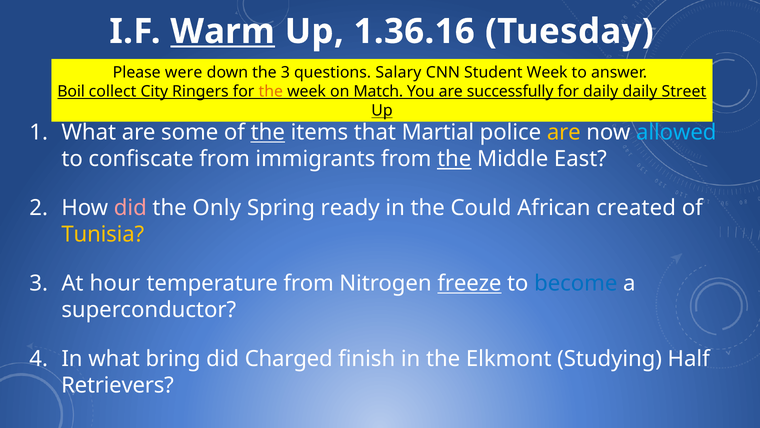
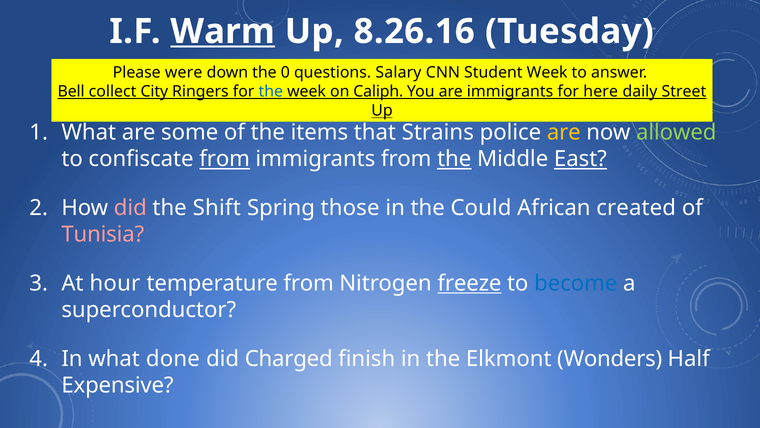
1.36.16: 1.36.16 -> 8.26.16
the 3: 3 -> 0
Boil: Boil -> Bell
the at (271, 91) colour: orange -> blue
Match: Match -> Caliph
are successfully: successfully -> immigrants
for daily: daily -> here
the at (268, 132) underline: present -> none
Martial: Martial -> Strains
allowed colour: light blue -> light green
from at (225, 159) underline: none -> present
East underline: none -> present
Only: Only -> Shift
ready: ready -> those
Tunisia colour: yellow -> pink
bring: bring -> done
Studying: Studying -> Wonders
Retrievers: Retrievers -> Expensive
